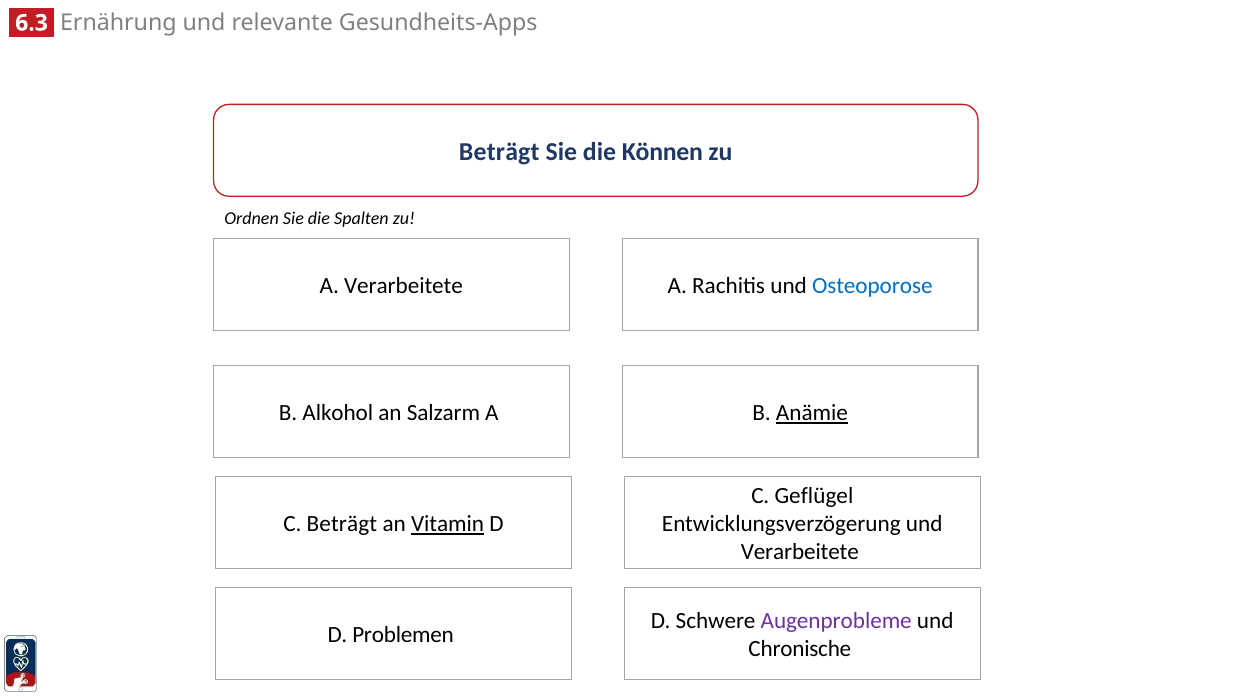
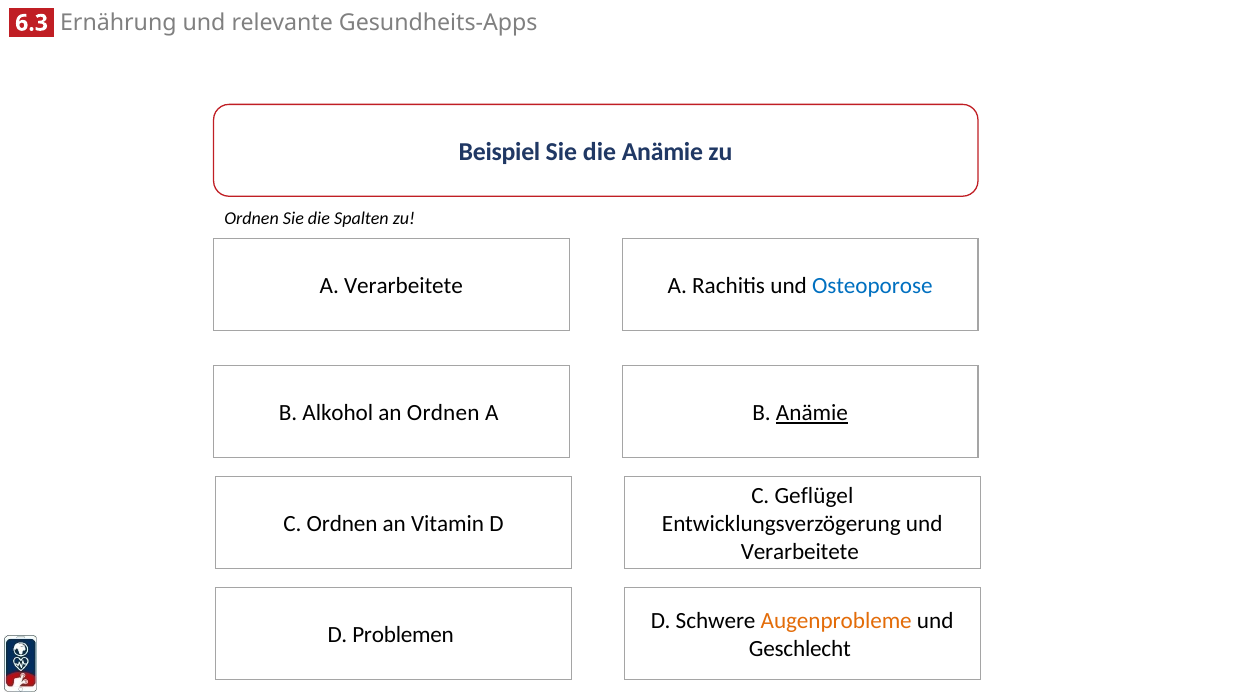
Beträgt at (499, 152): Beträgt -> Beispiel
die Können: Können -> Anämie
an Salzarm: Salzarm -> Ordnen
C Beträgt: Beträgt -> Ordnen
Vitamin underline: present -> none
Augenprobleme colour: purple -> orange
Chronische: Chronische -> Geschlecht
